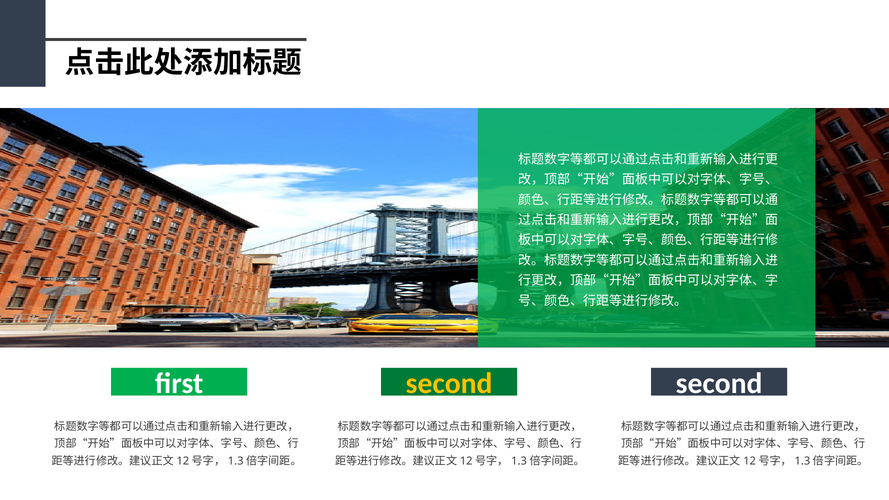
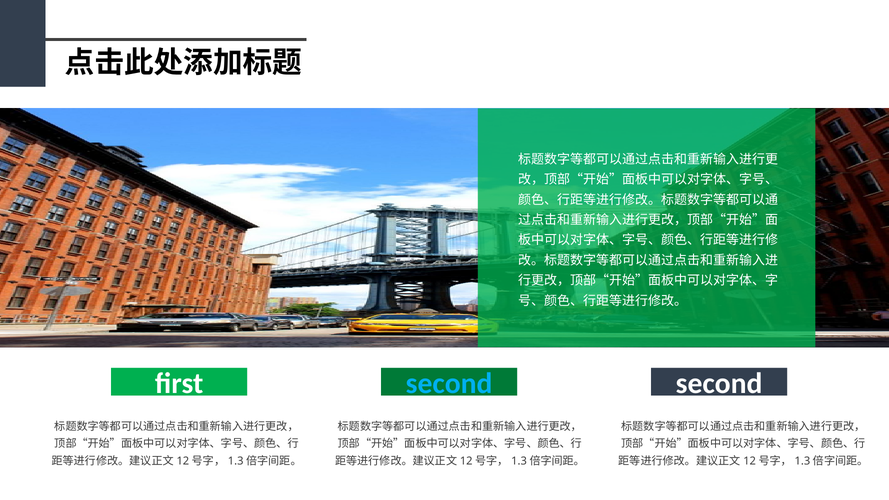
second at (449, 384) colour: yellow -> light blue
